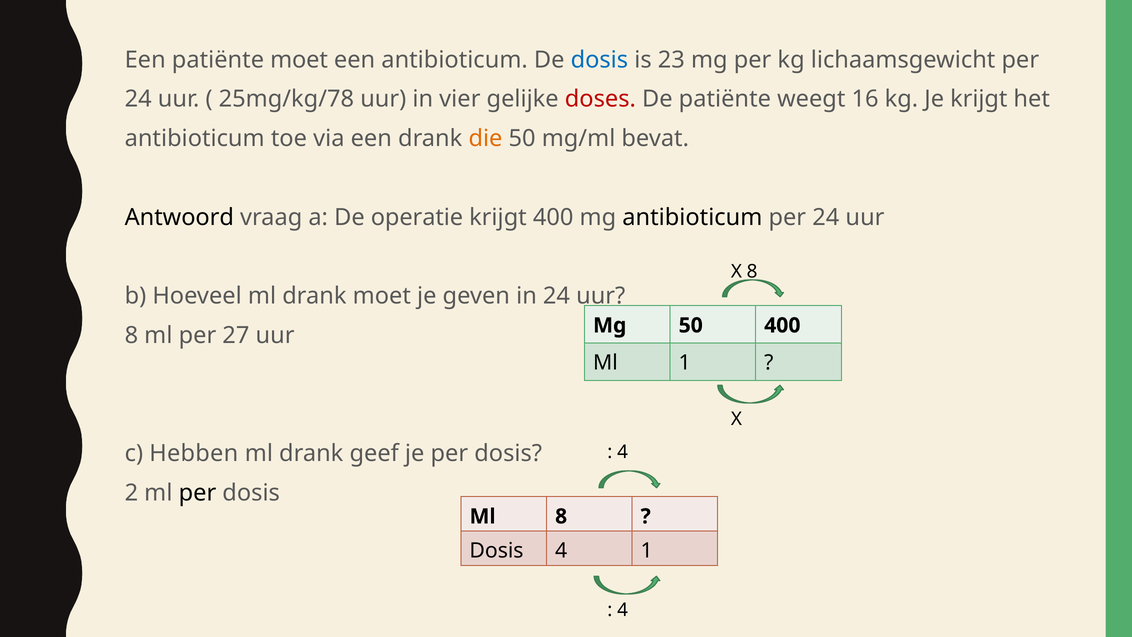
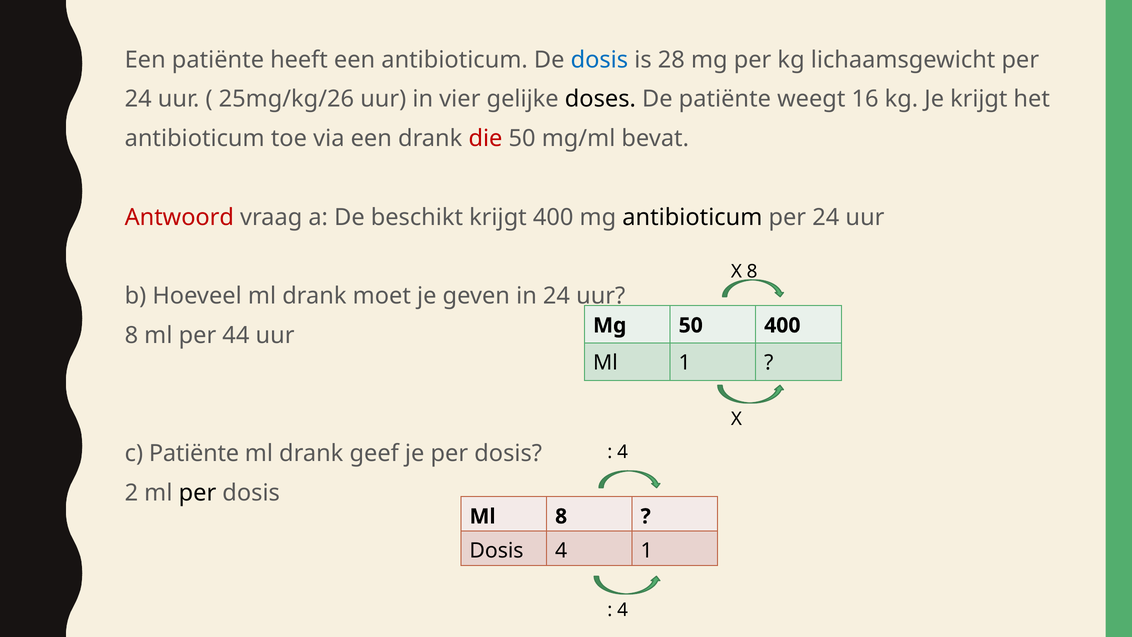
patiënte moet: moet -> heeft
23: 23 -> 28
25mg/kg/78: 25mg/kg/78 -> 25mg/kg/26
doses colour: red -> black
die colour: orange -> red
Antwoord colour: black -> red
operatie: operatie -> beschikt
27: 27 -> 44
c Hebben: Hebben -> Patiënte
